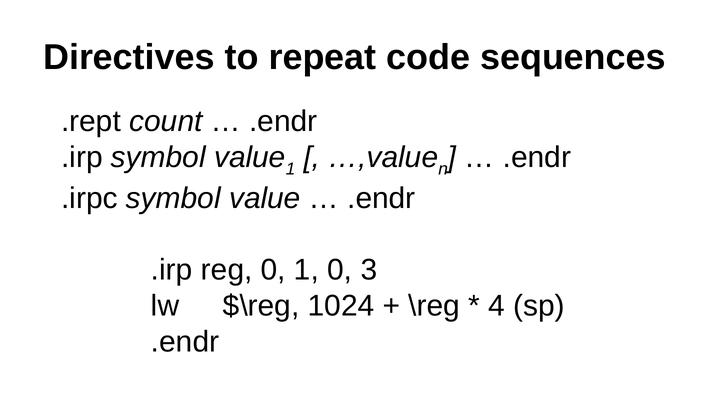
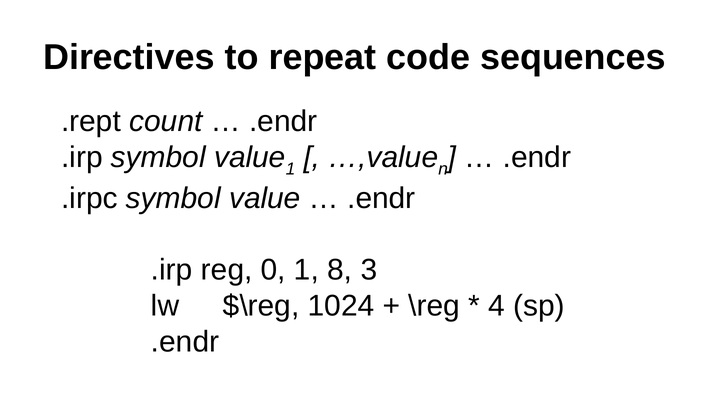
1 0: 0 -> 8
